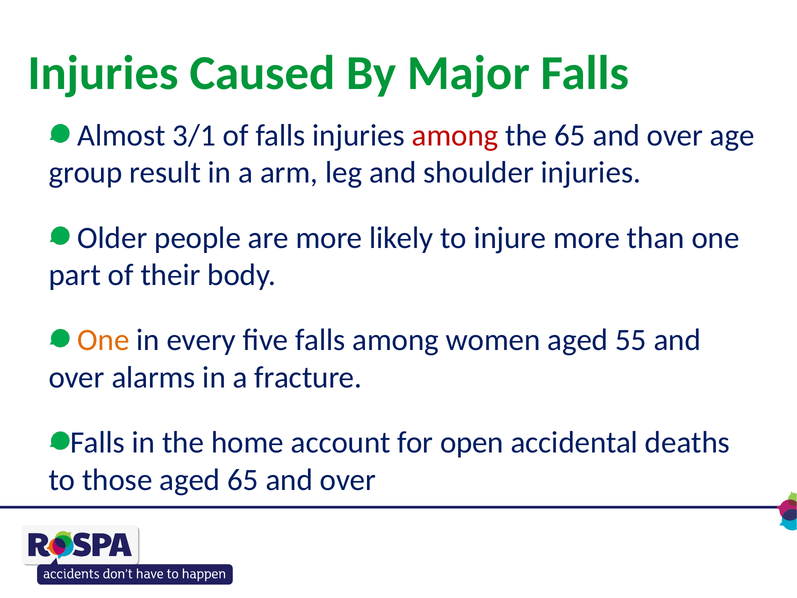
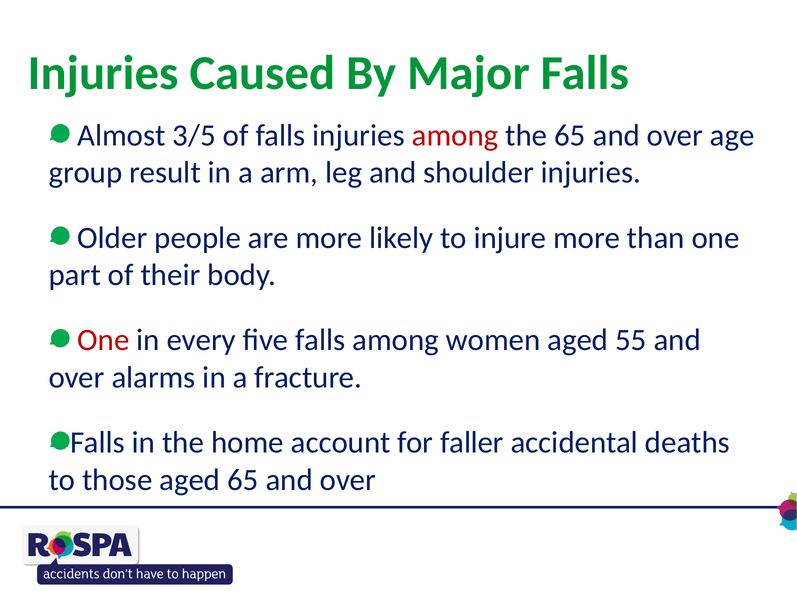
3/1: 3/1 -> 3/5
One at (103, 340) colour: orange -> red
open: open -> faller
